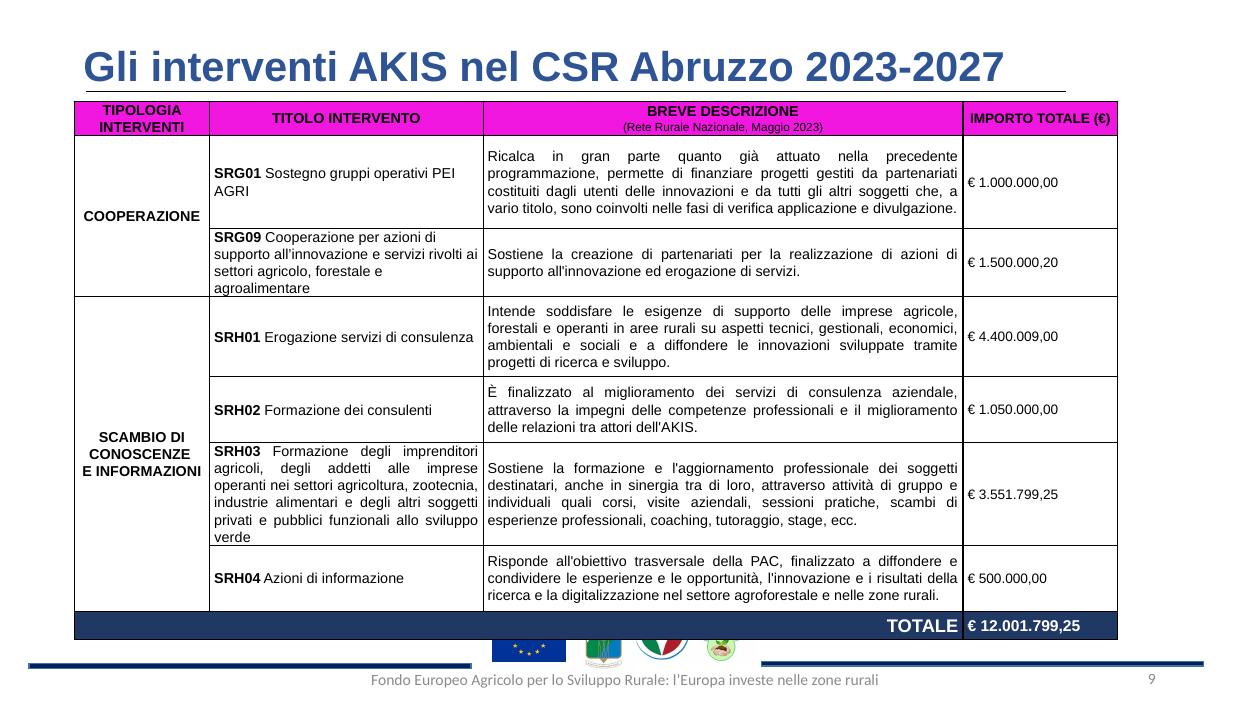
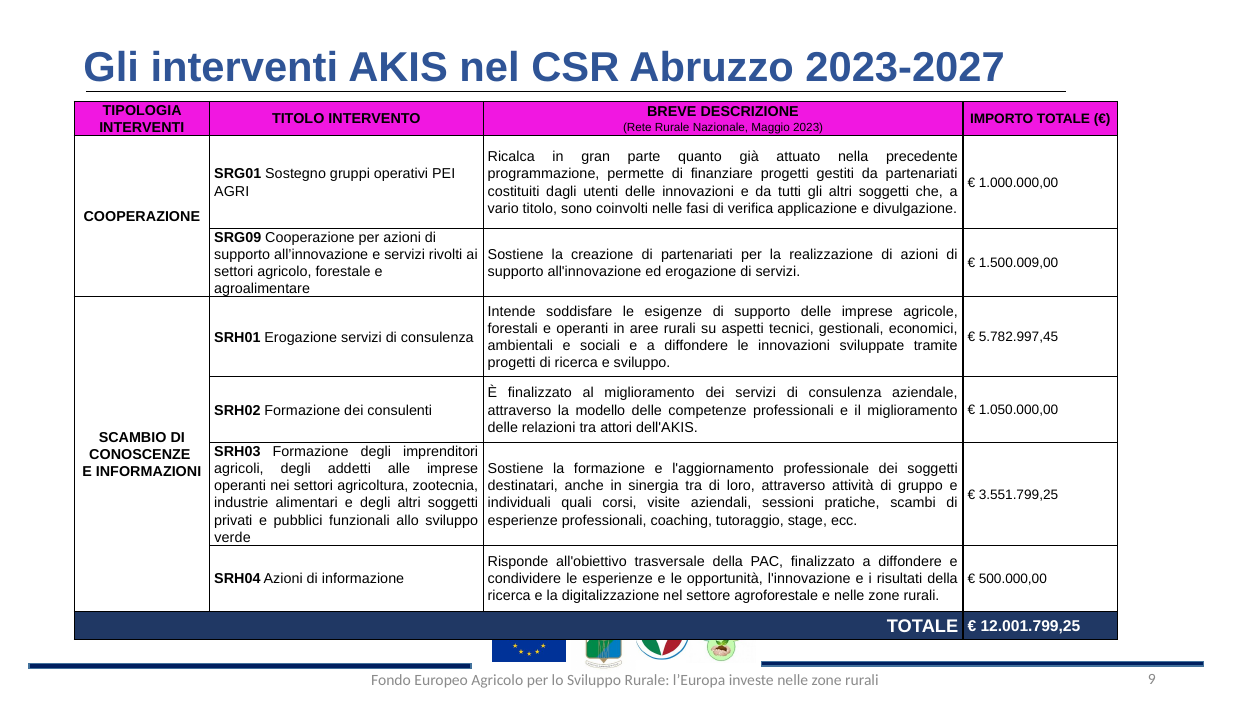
1.500.000,20: 1.500.000,20 -> 1.500.009,00
4.400.009,00: 4.400.009,00 -> 5.782.997,45
impegni: impegni -> modello
